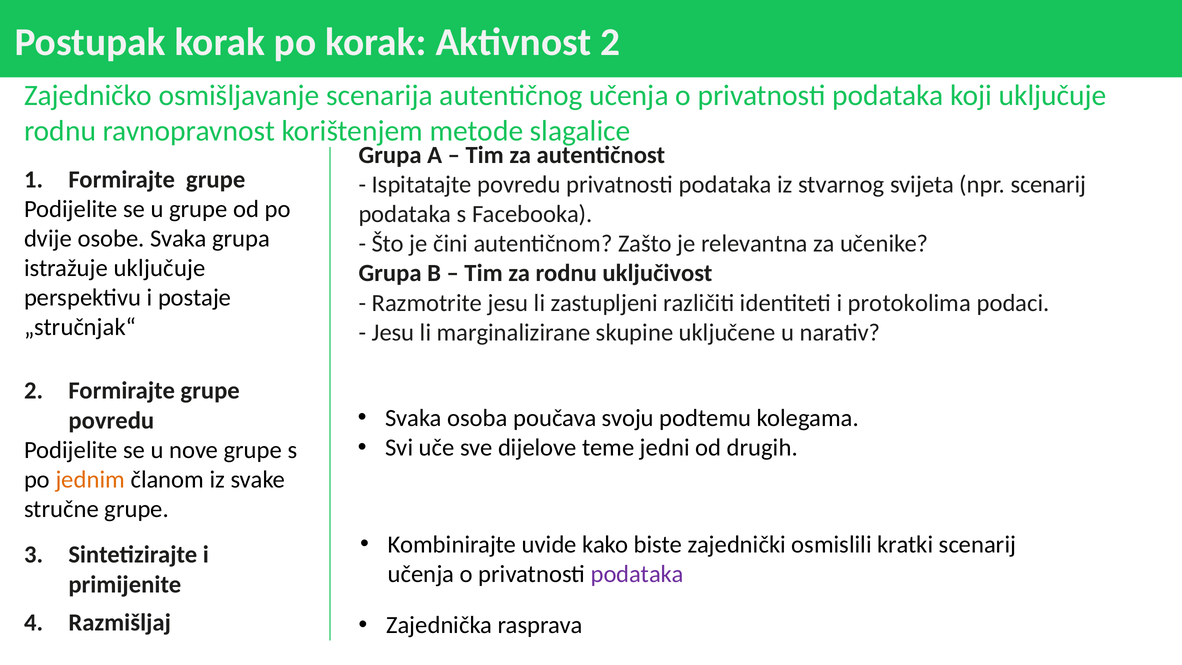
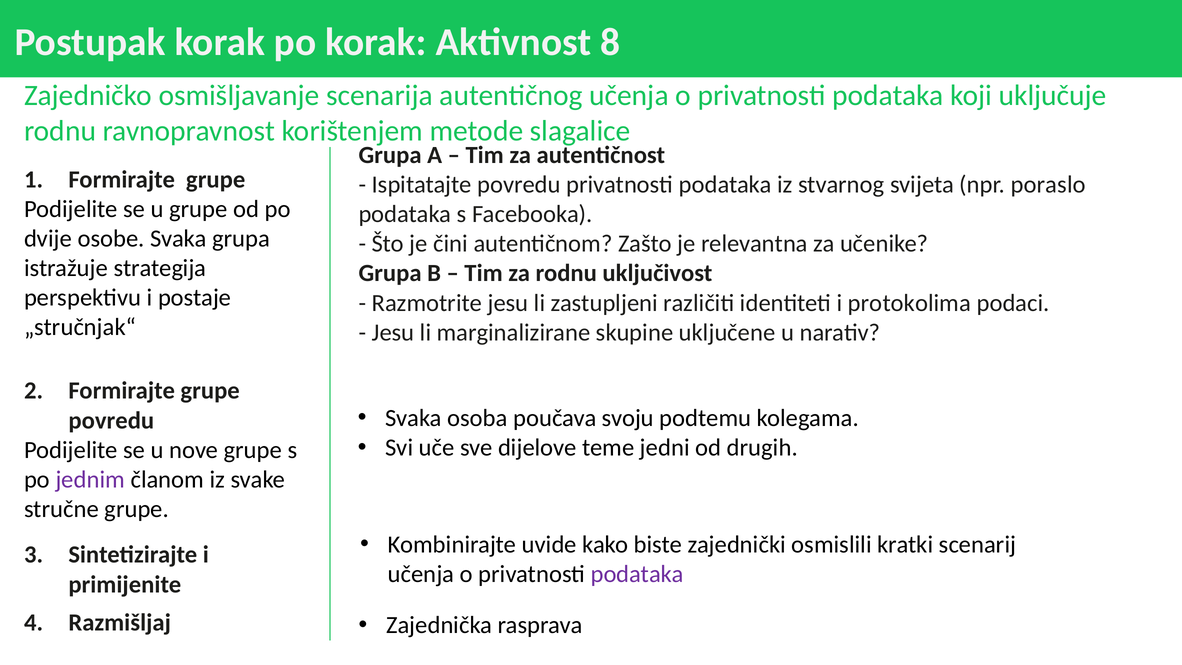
Aktivnost 2: 2 -> 8
npr scenarij: scenarij -> poraslo
istražuje uključuje: uključuje -> strategija
jednim colour: orange -> purple
